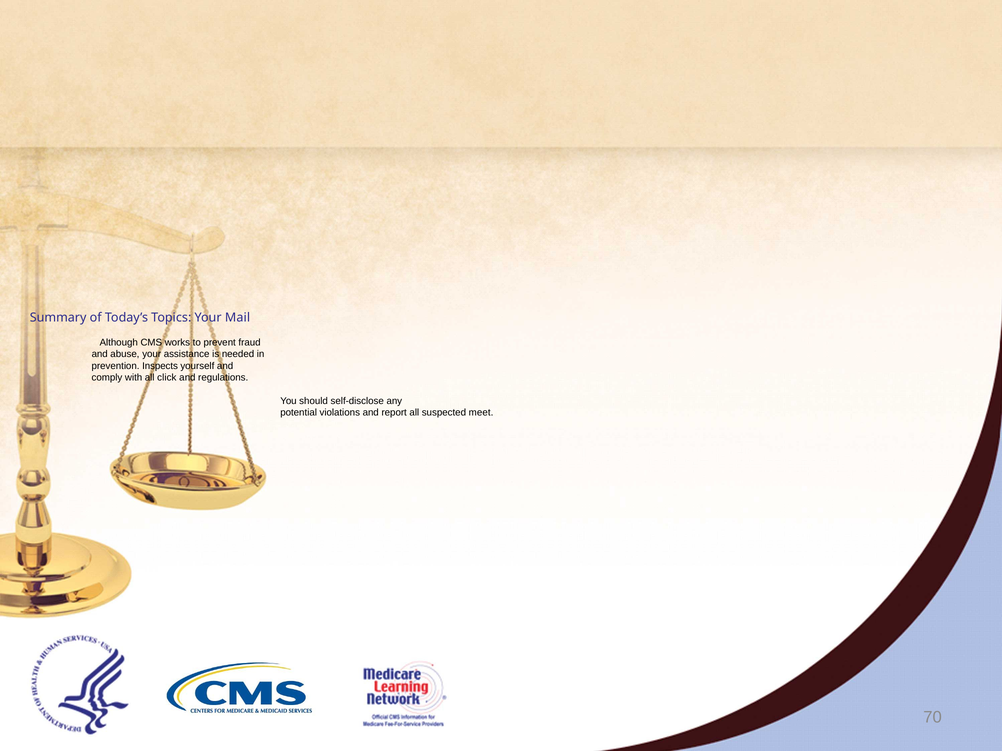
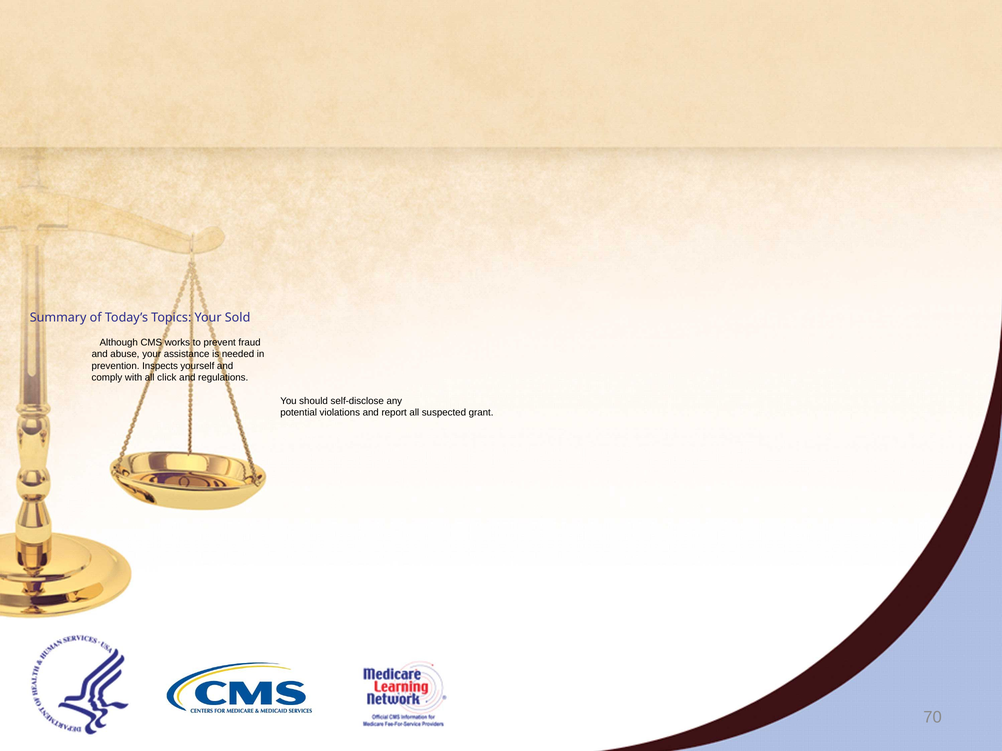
Mail: Mail -> Sold
meet: meet -> grant
